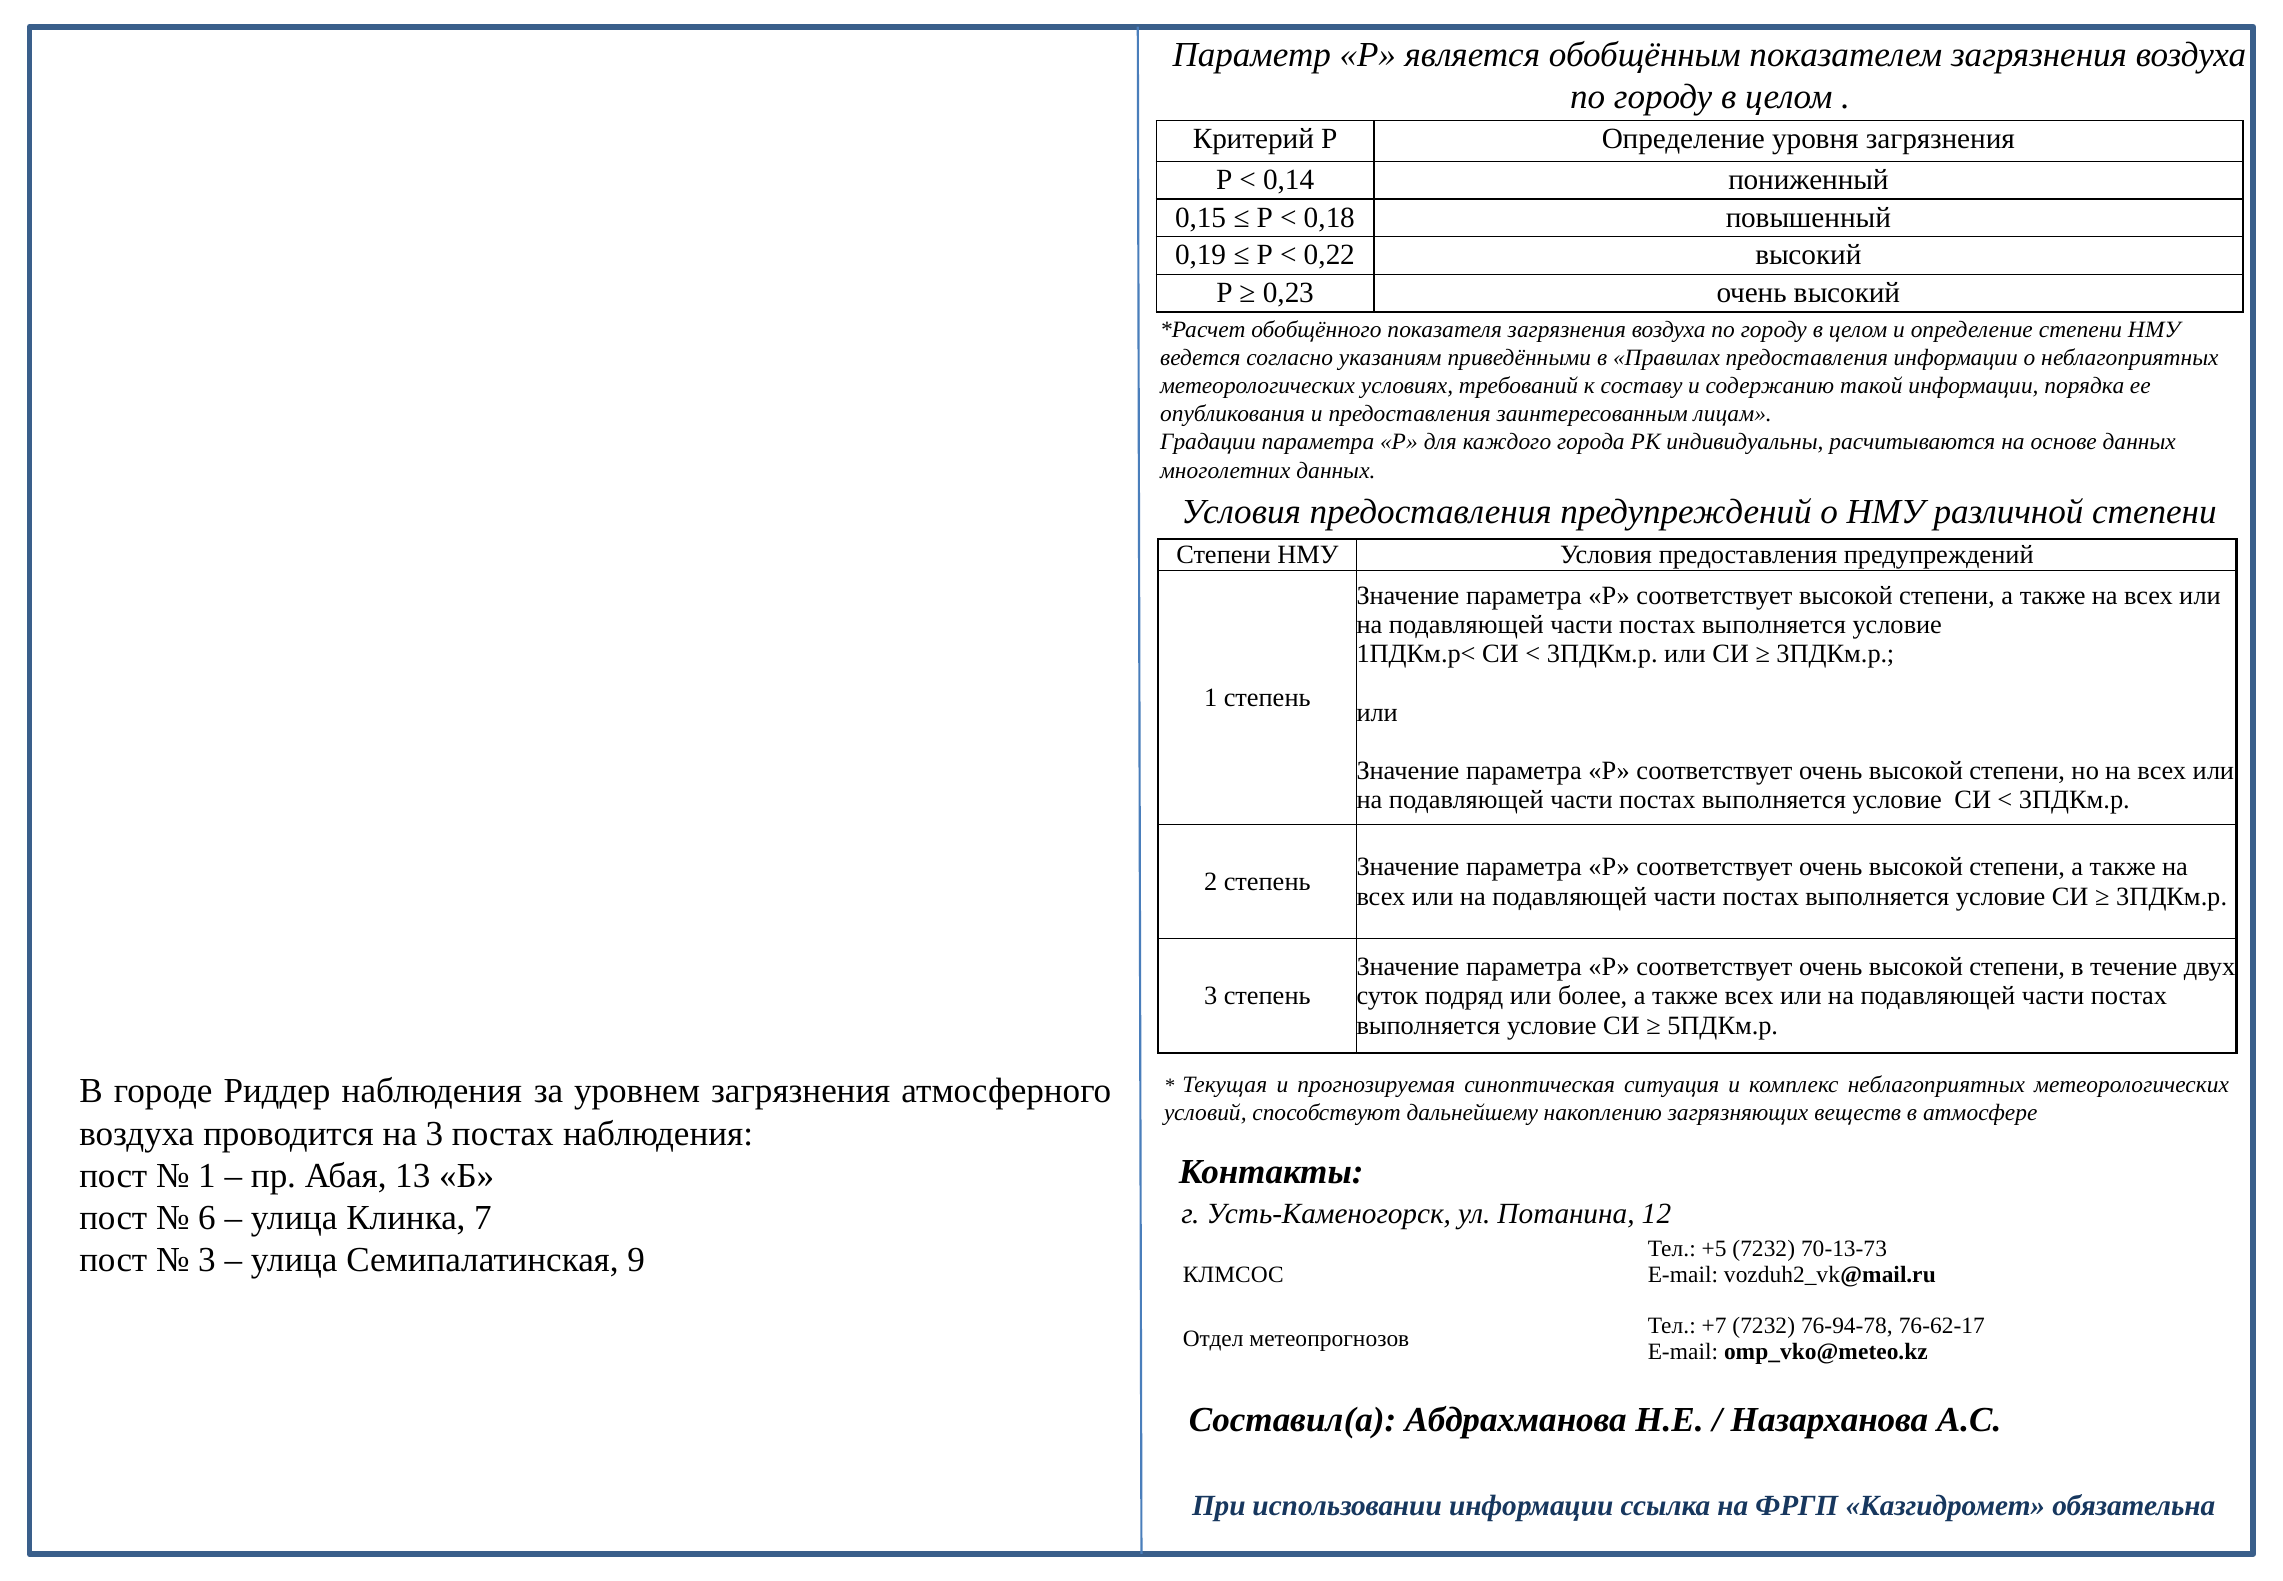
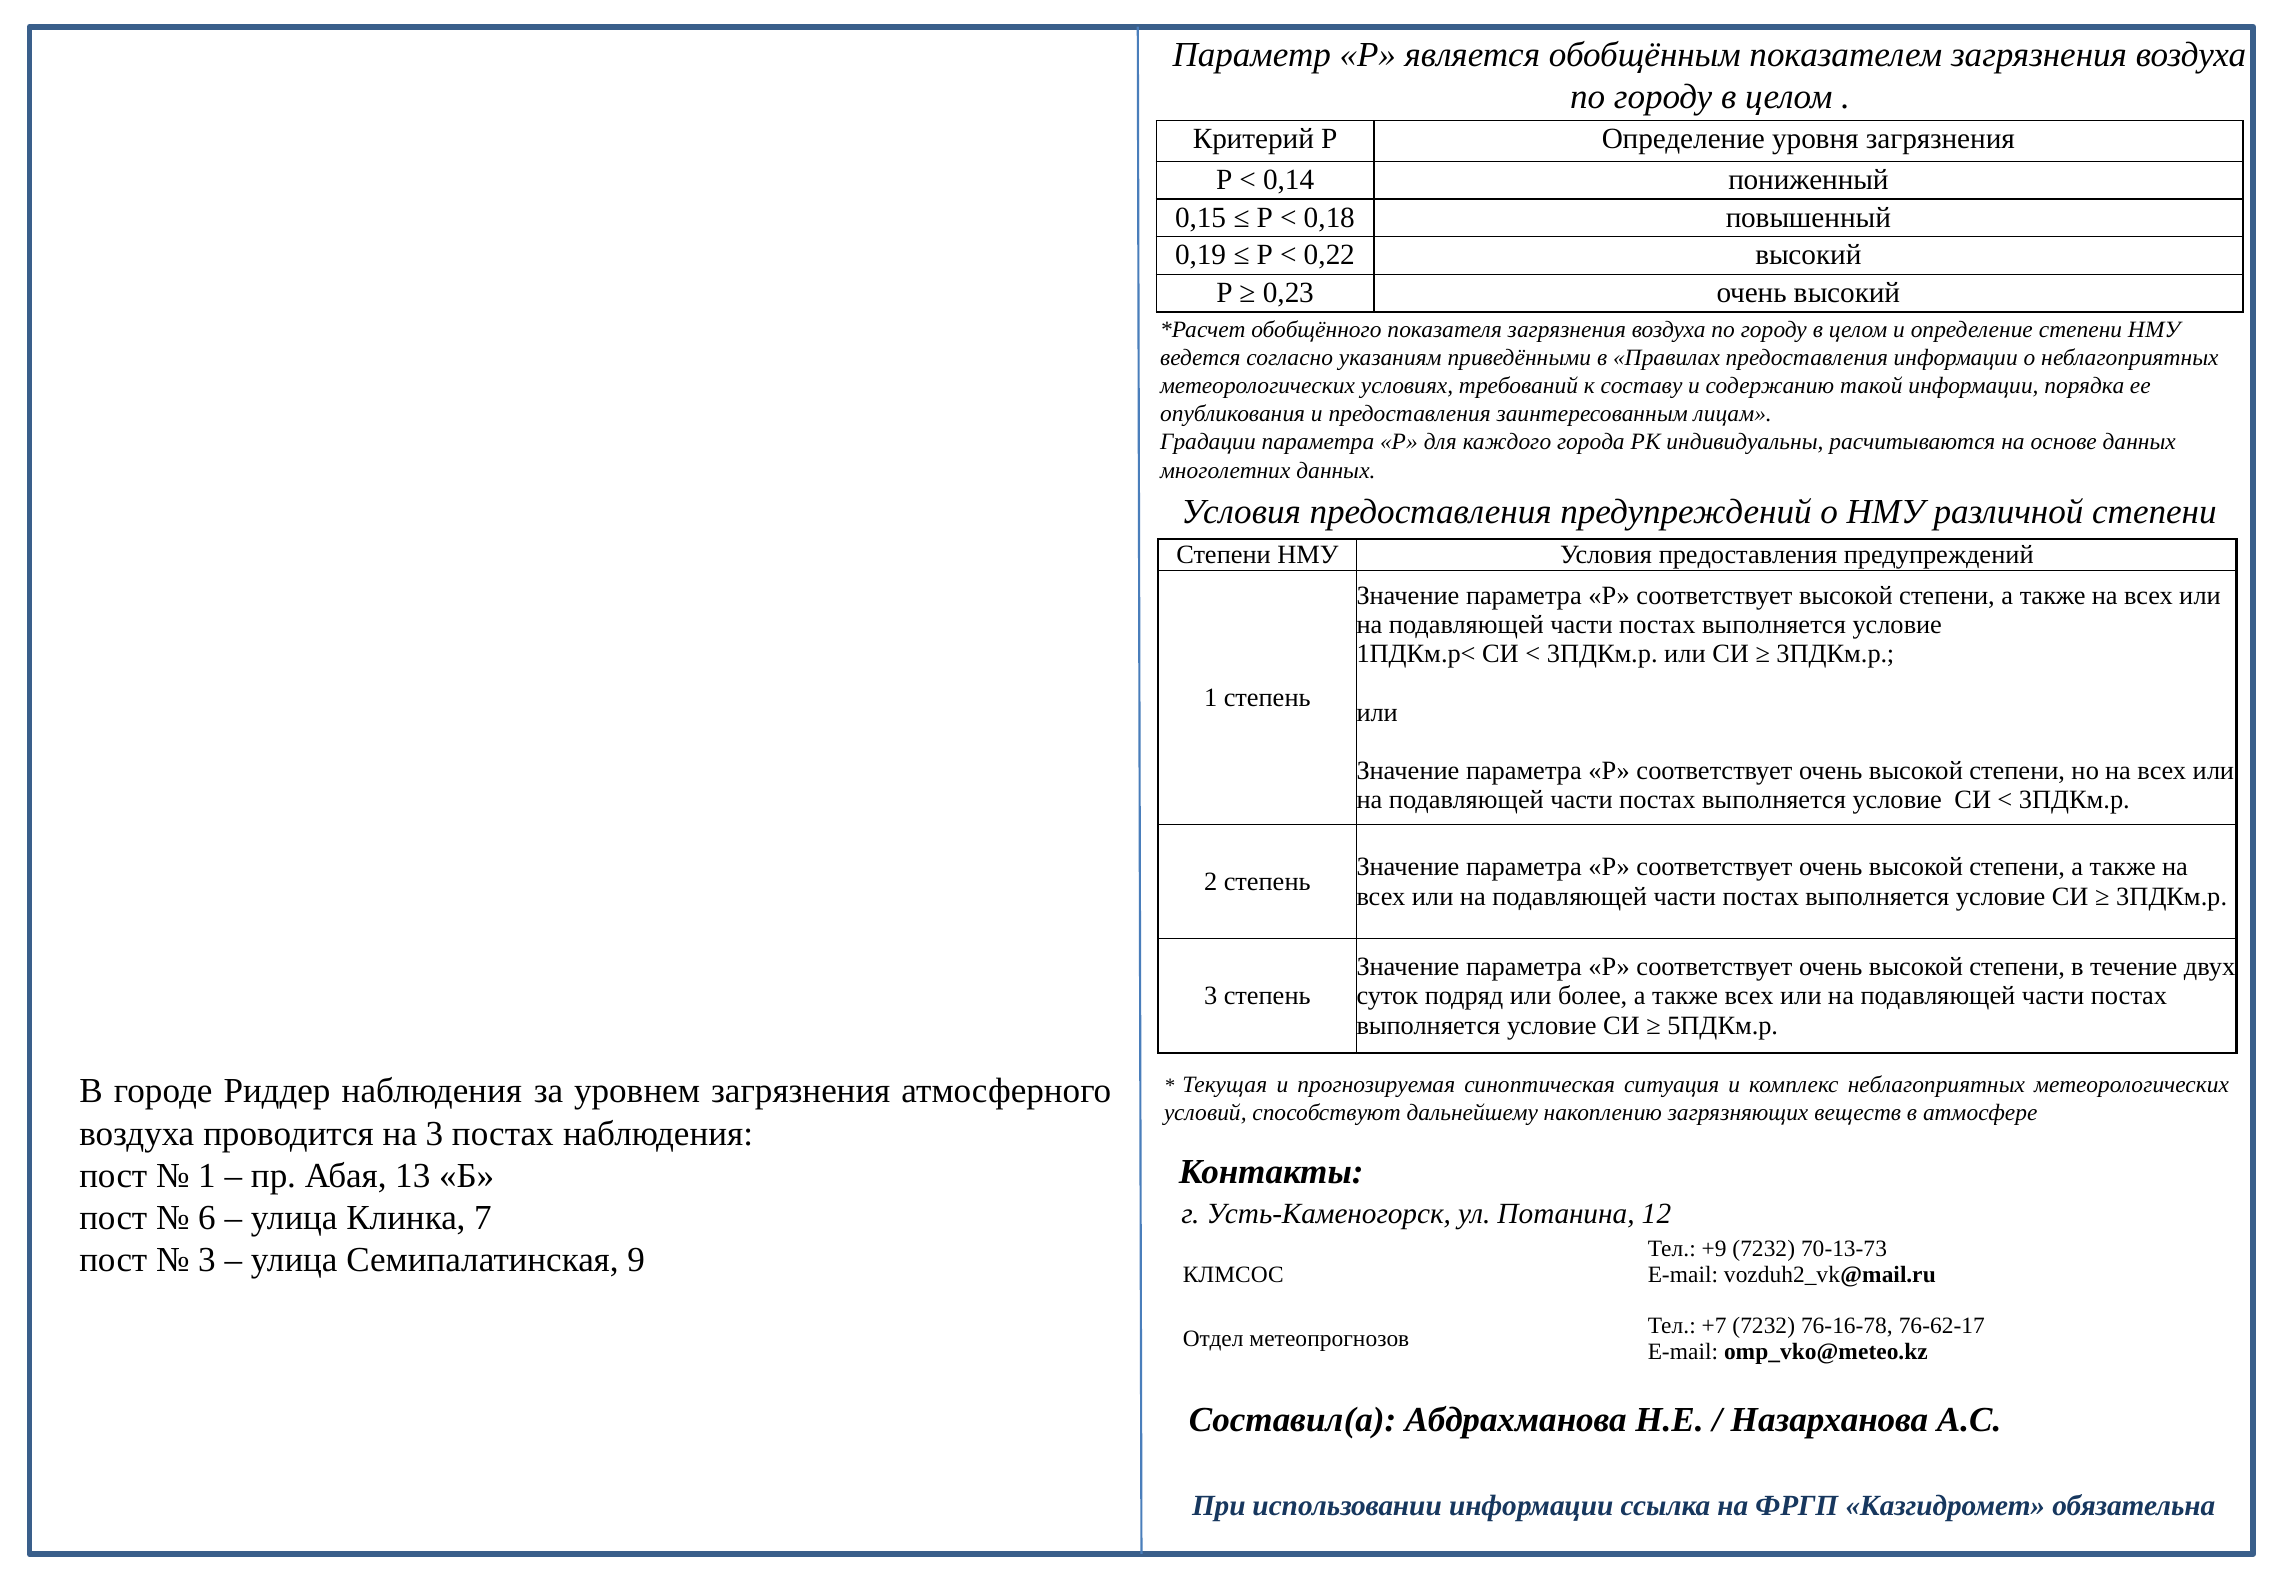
+5: +5 -> +9
76-94-78: 76-94-78 -> 76-16-78
